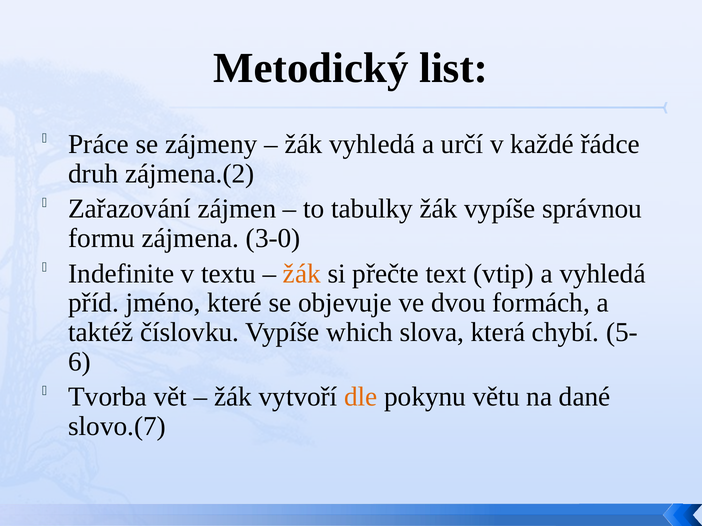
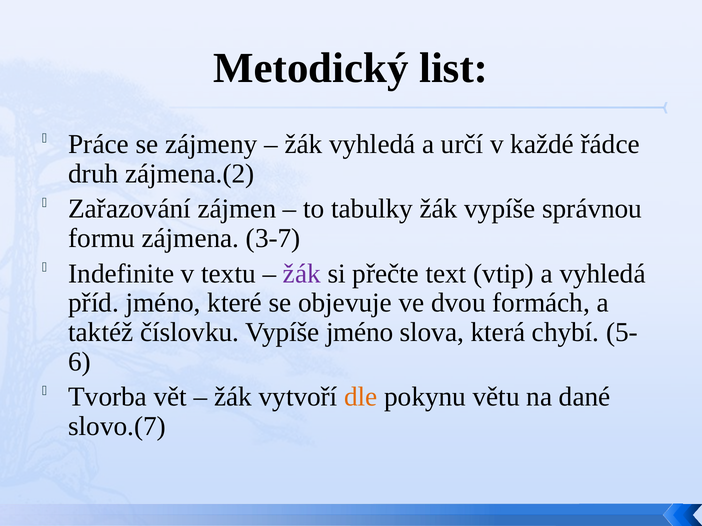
3-0: 3-0 -> 3-7
žák at (302, 274) colour: orange -> purple
Vypíše which: which -> jméno
